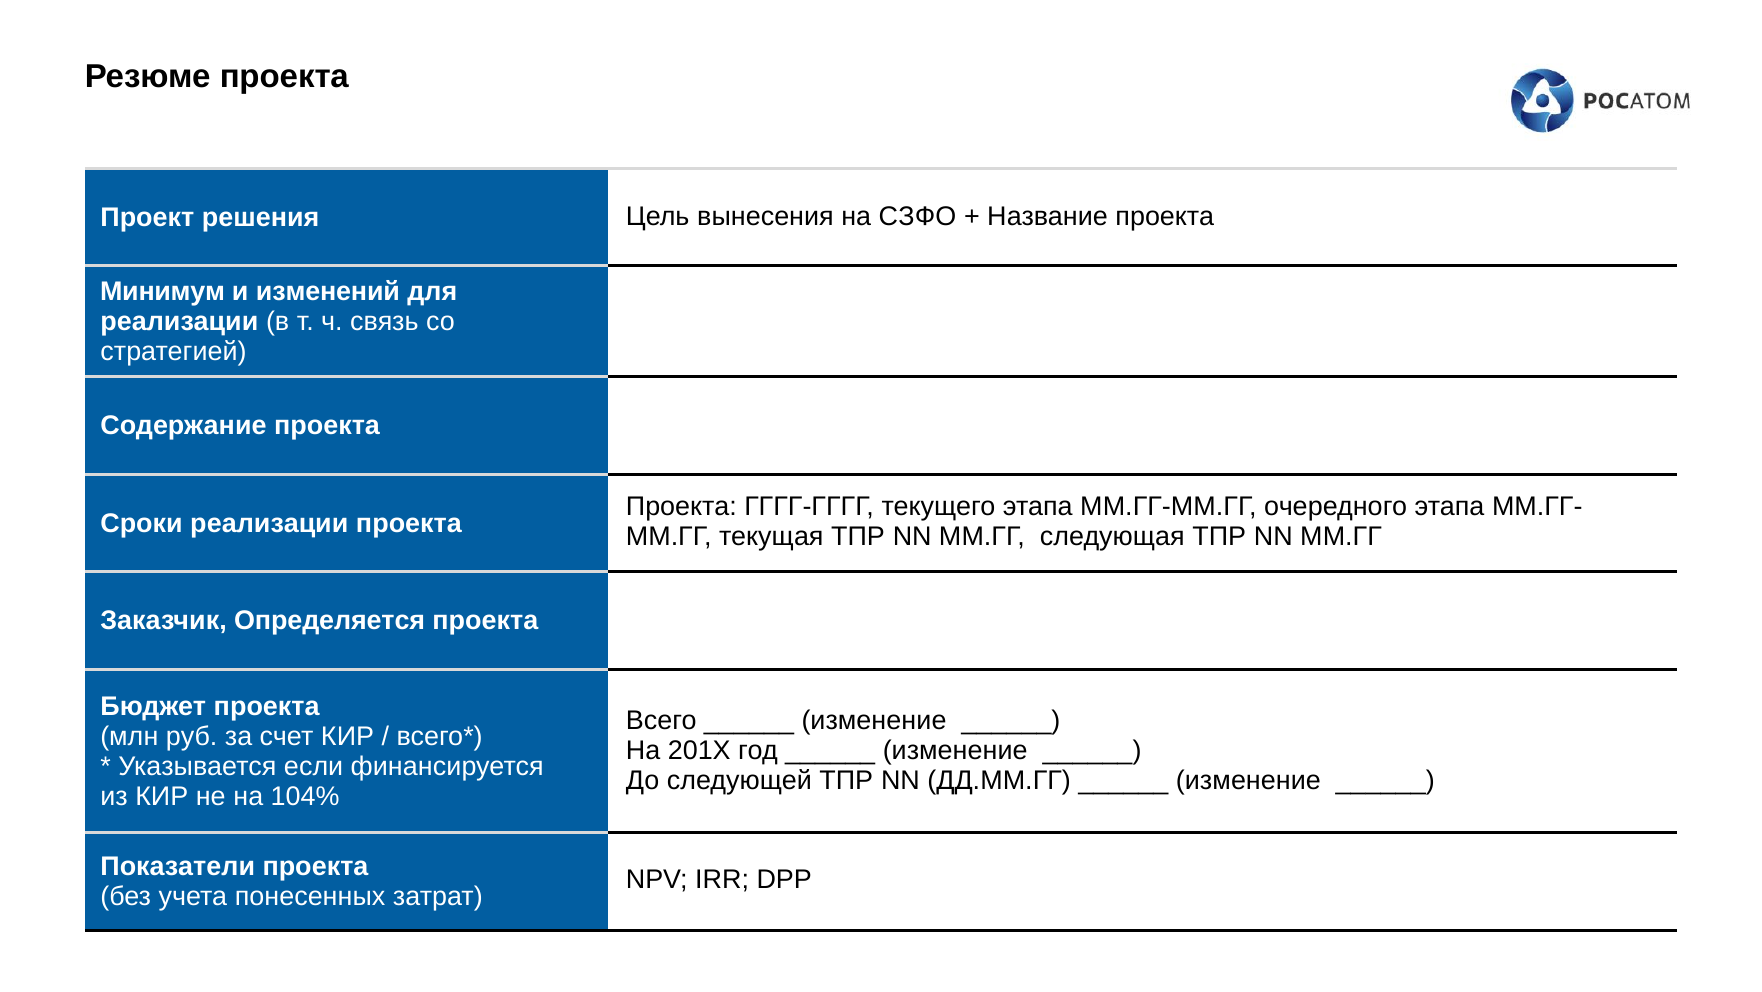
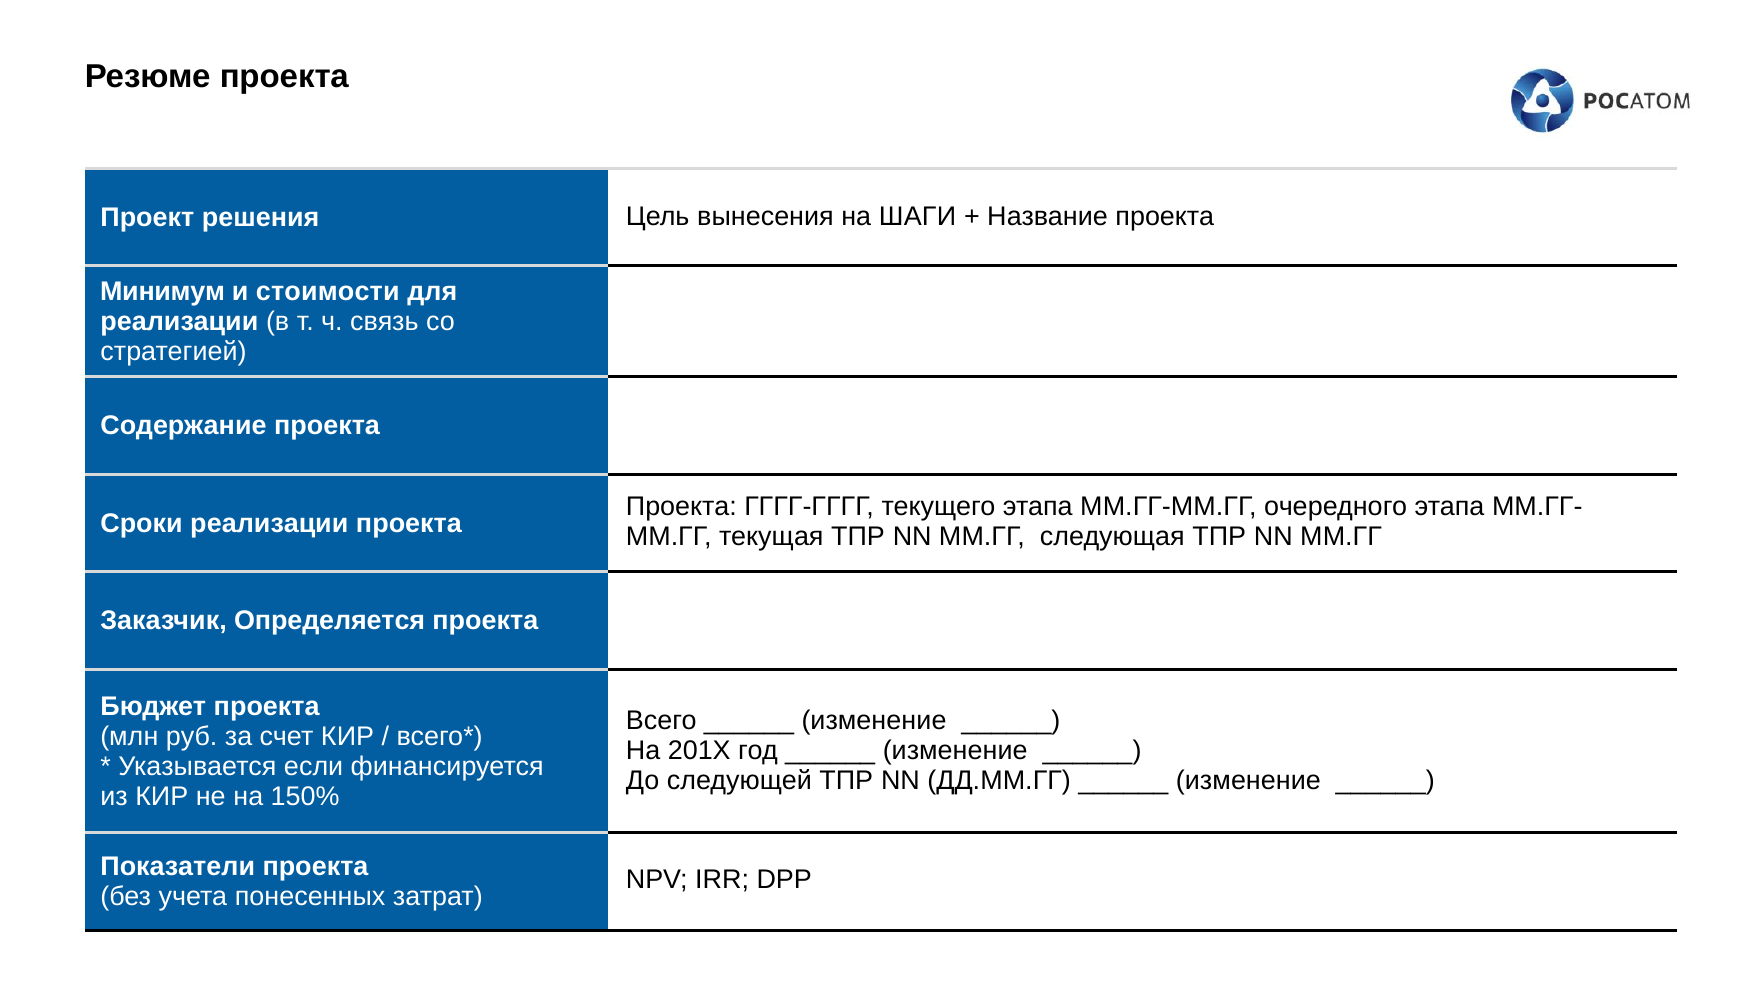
СЗФО: СЗФО -> ШАГИ
изменений: изменений -> стоимости
104%: 104% -> 150%
